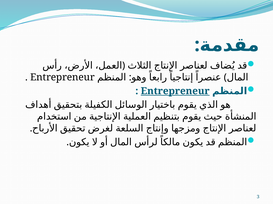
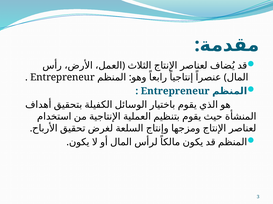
Entrepreneur at (175, 91) underline: present -> none
